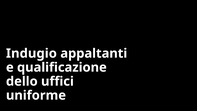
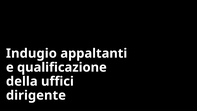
dello: dello -> della
uniforme: uniforme -> dirigente
